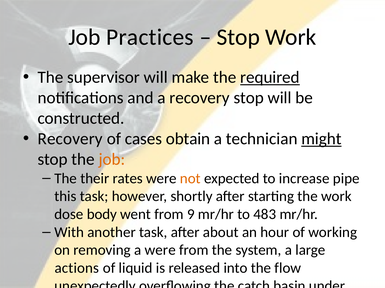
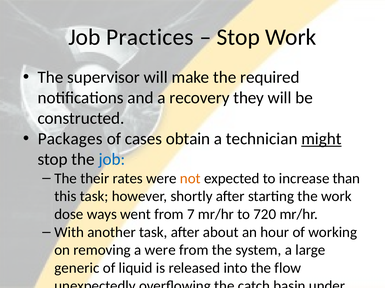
required underline: present -> none
recovery stop: stop -> they
Recovery at (70, 139): Recovery -> Packages
job at (112, 160) colour: orange -> blue
pipe: pipe -> than
body: body -> ways
9: 9 -> 7
483: 483 -> 720
actions: actions -> generic
